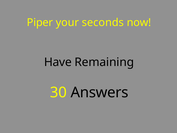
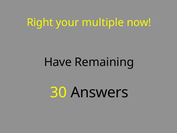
Piper: Piper -> Right
seconds: seconds -> multiple
